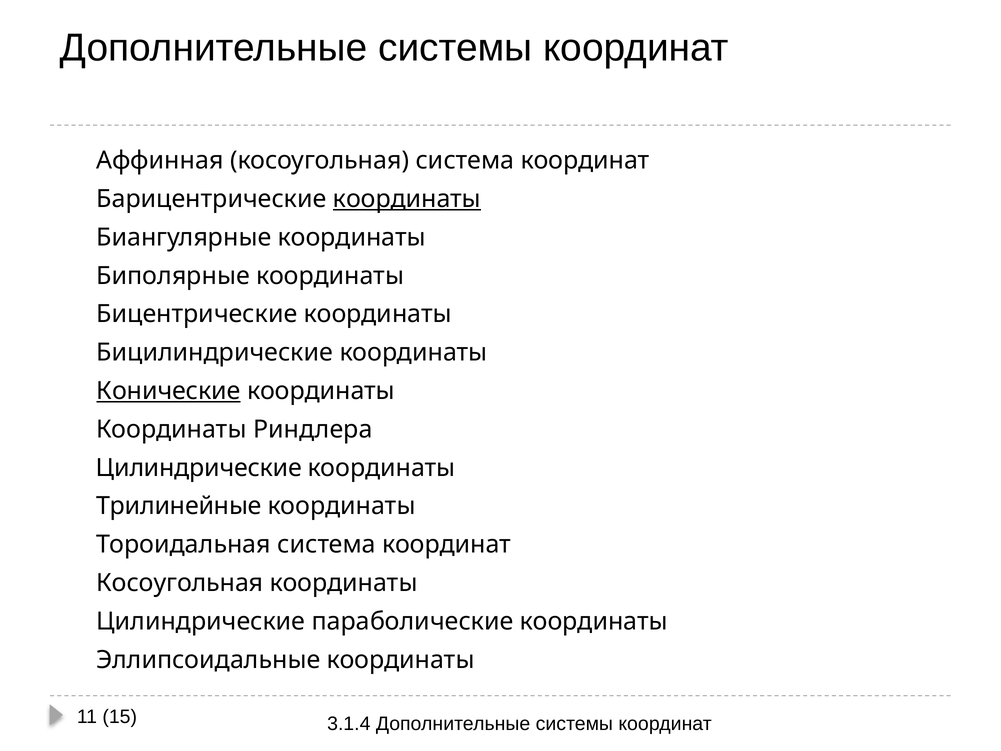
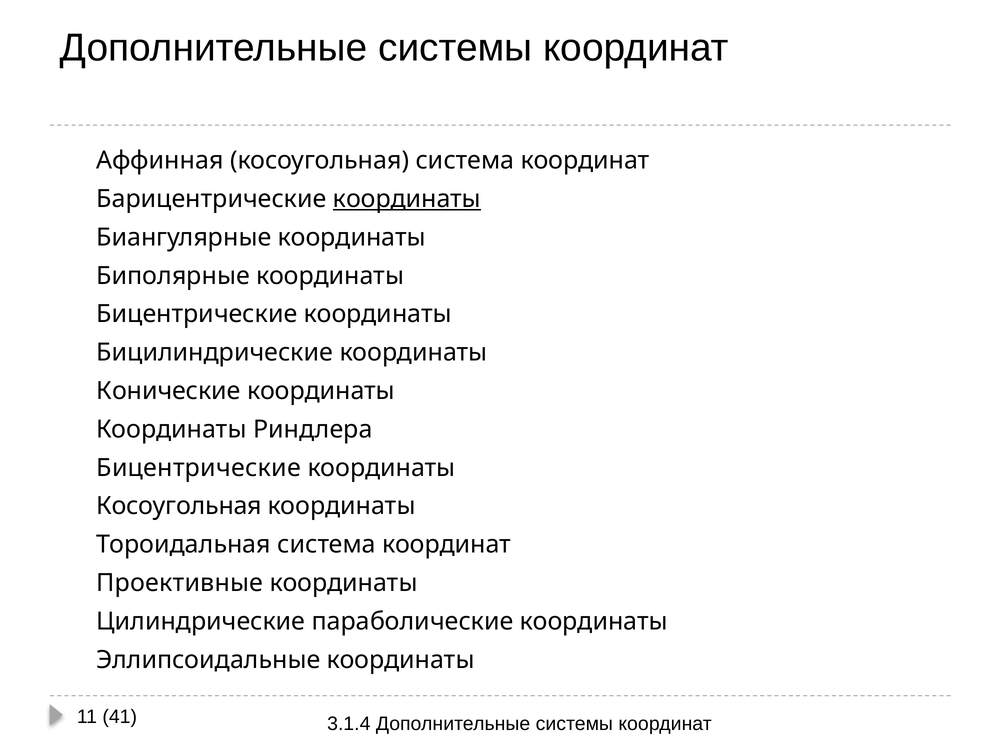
Конические underline: present -> none
Цилиндрические at (199, 468): Цилиндрические -> Бицентрические
Трилинейные at (179, 506): Трилинейные -> Косоугольная
Косоугольная at (180, 583): Косоугольная -> Проективные
15: 15 -> 41
